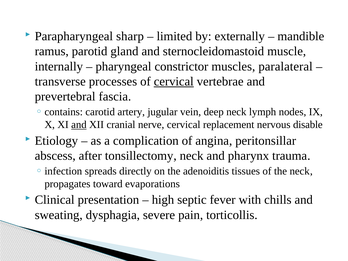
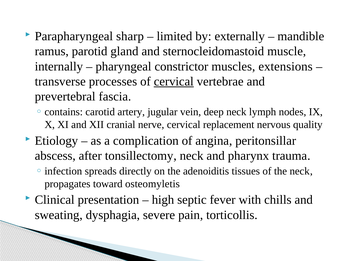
paralateral: paralateral -> extensions
and at (79, 125) underline: present -> none
disable: disable -> quality
evaporations: evaporations -> osteomyletis
